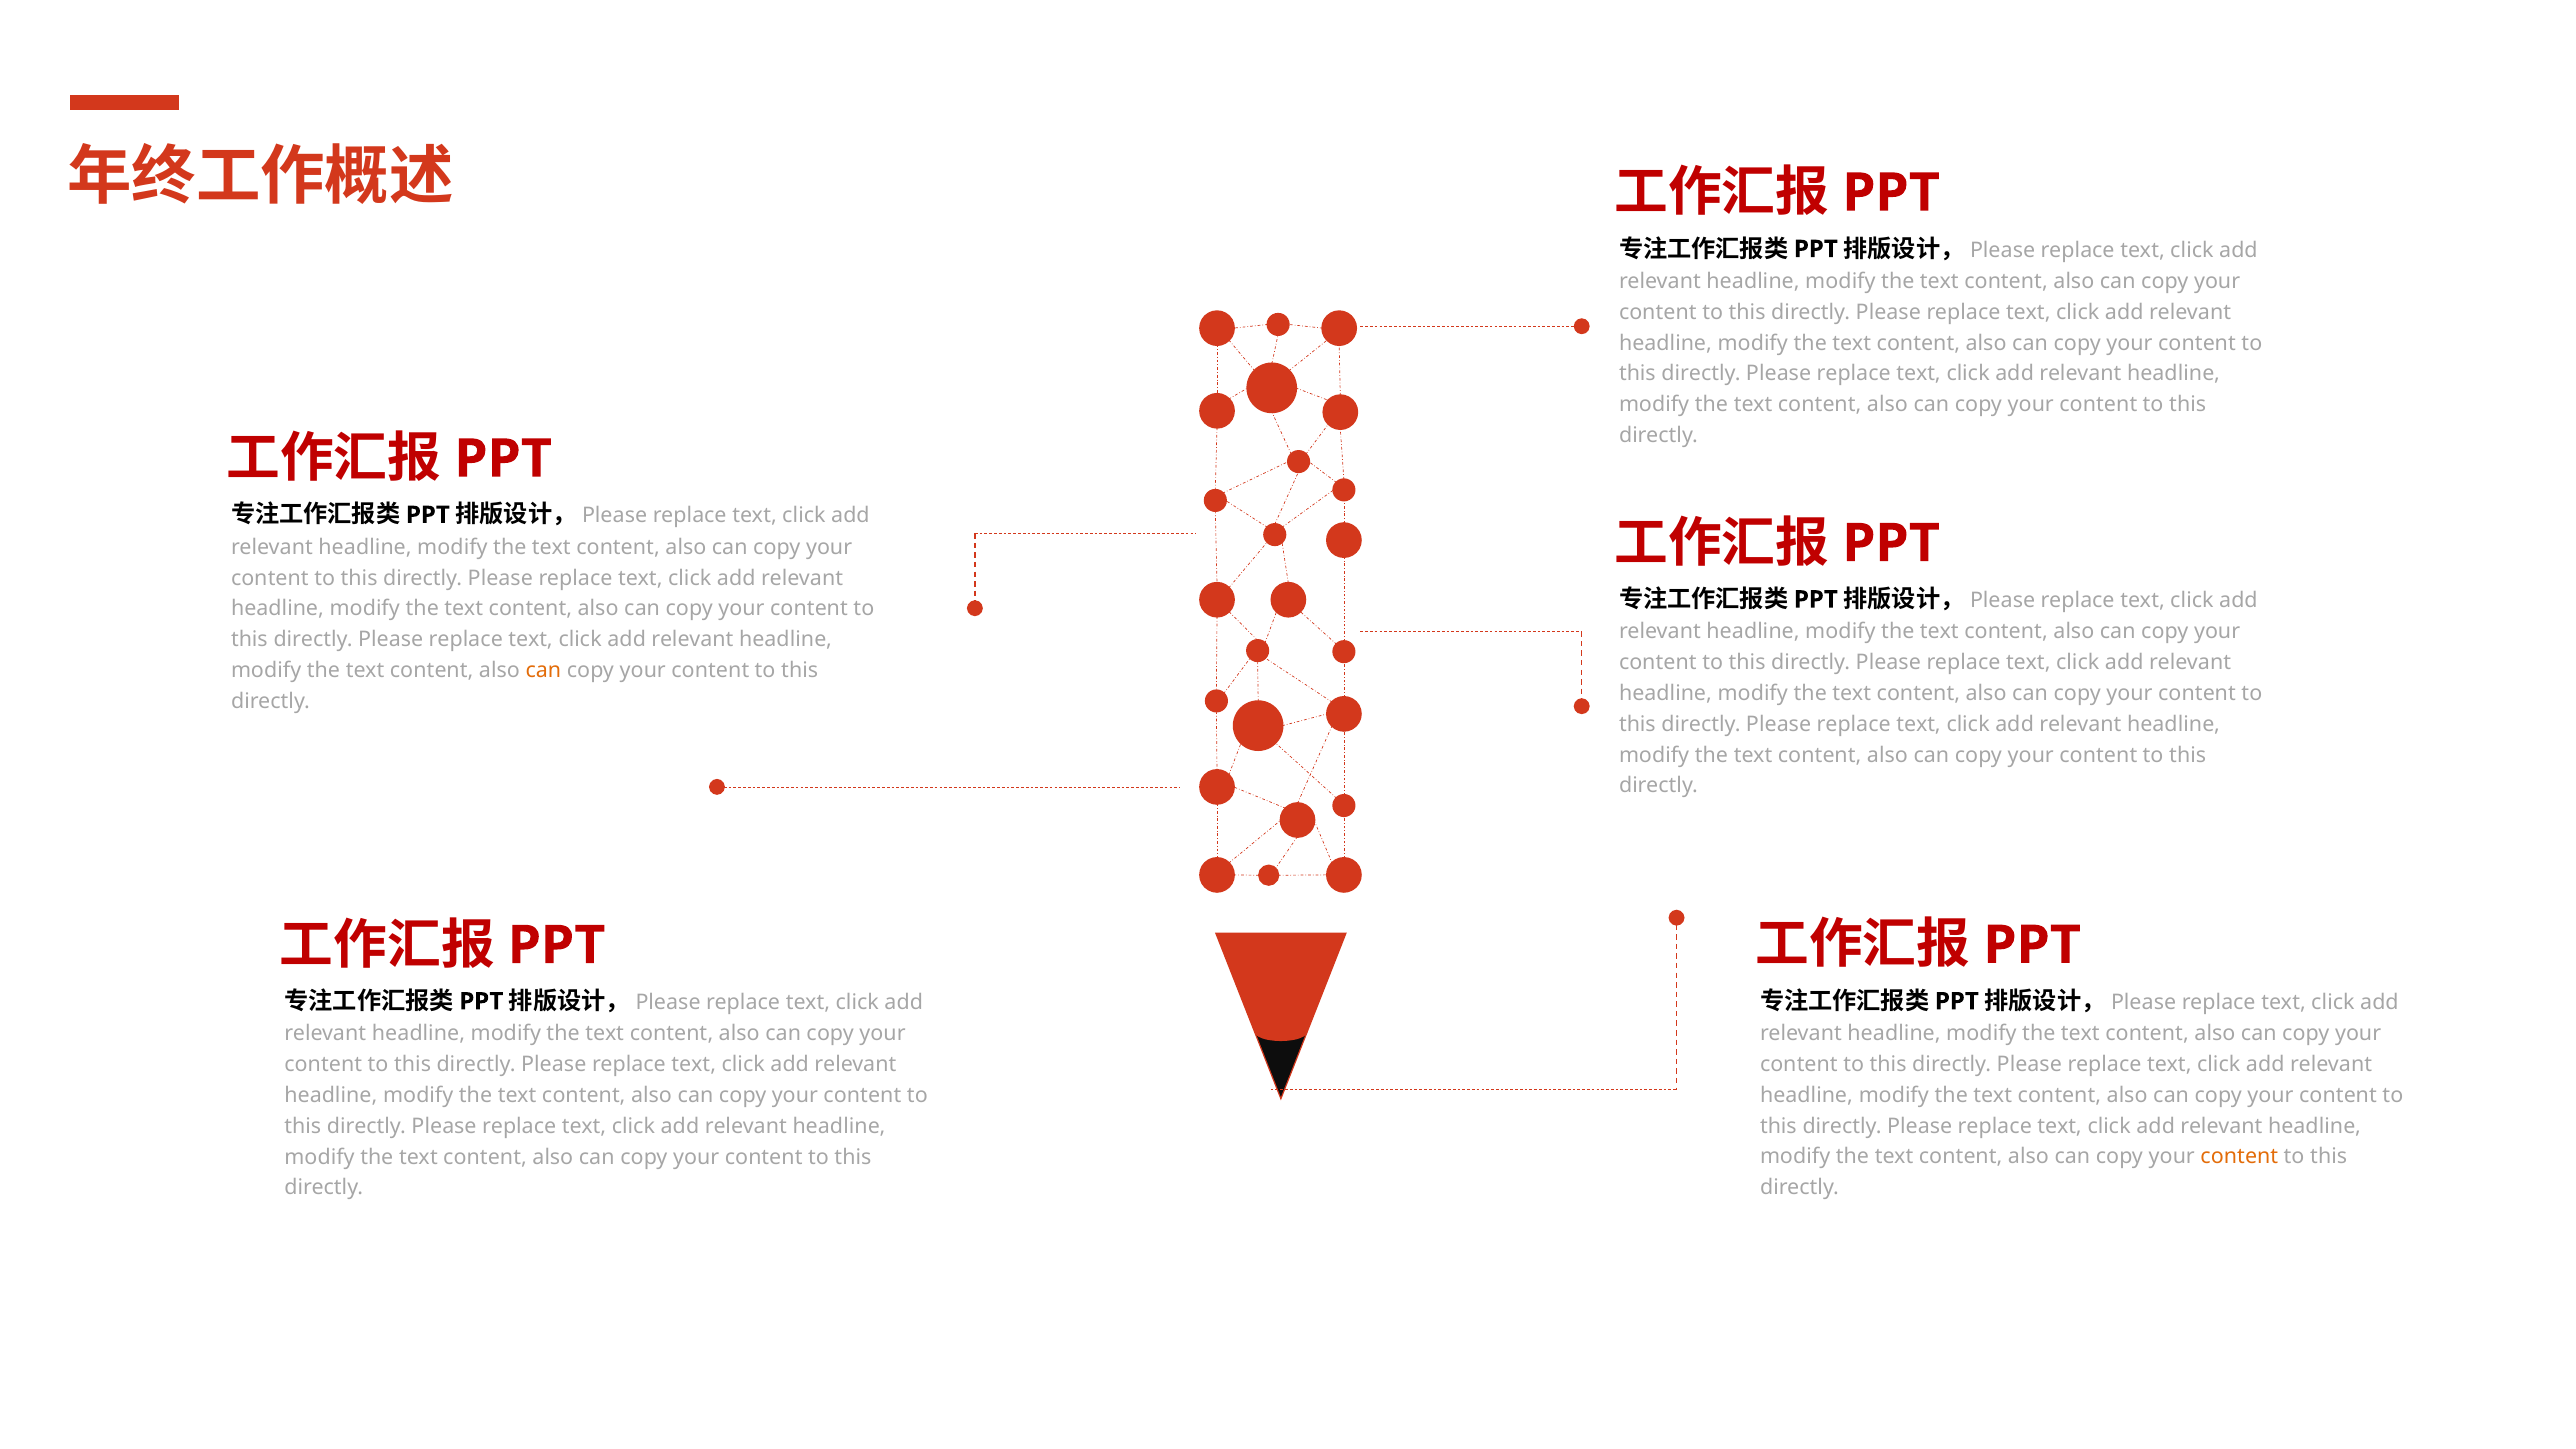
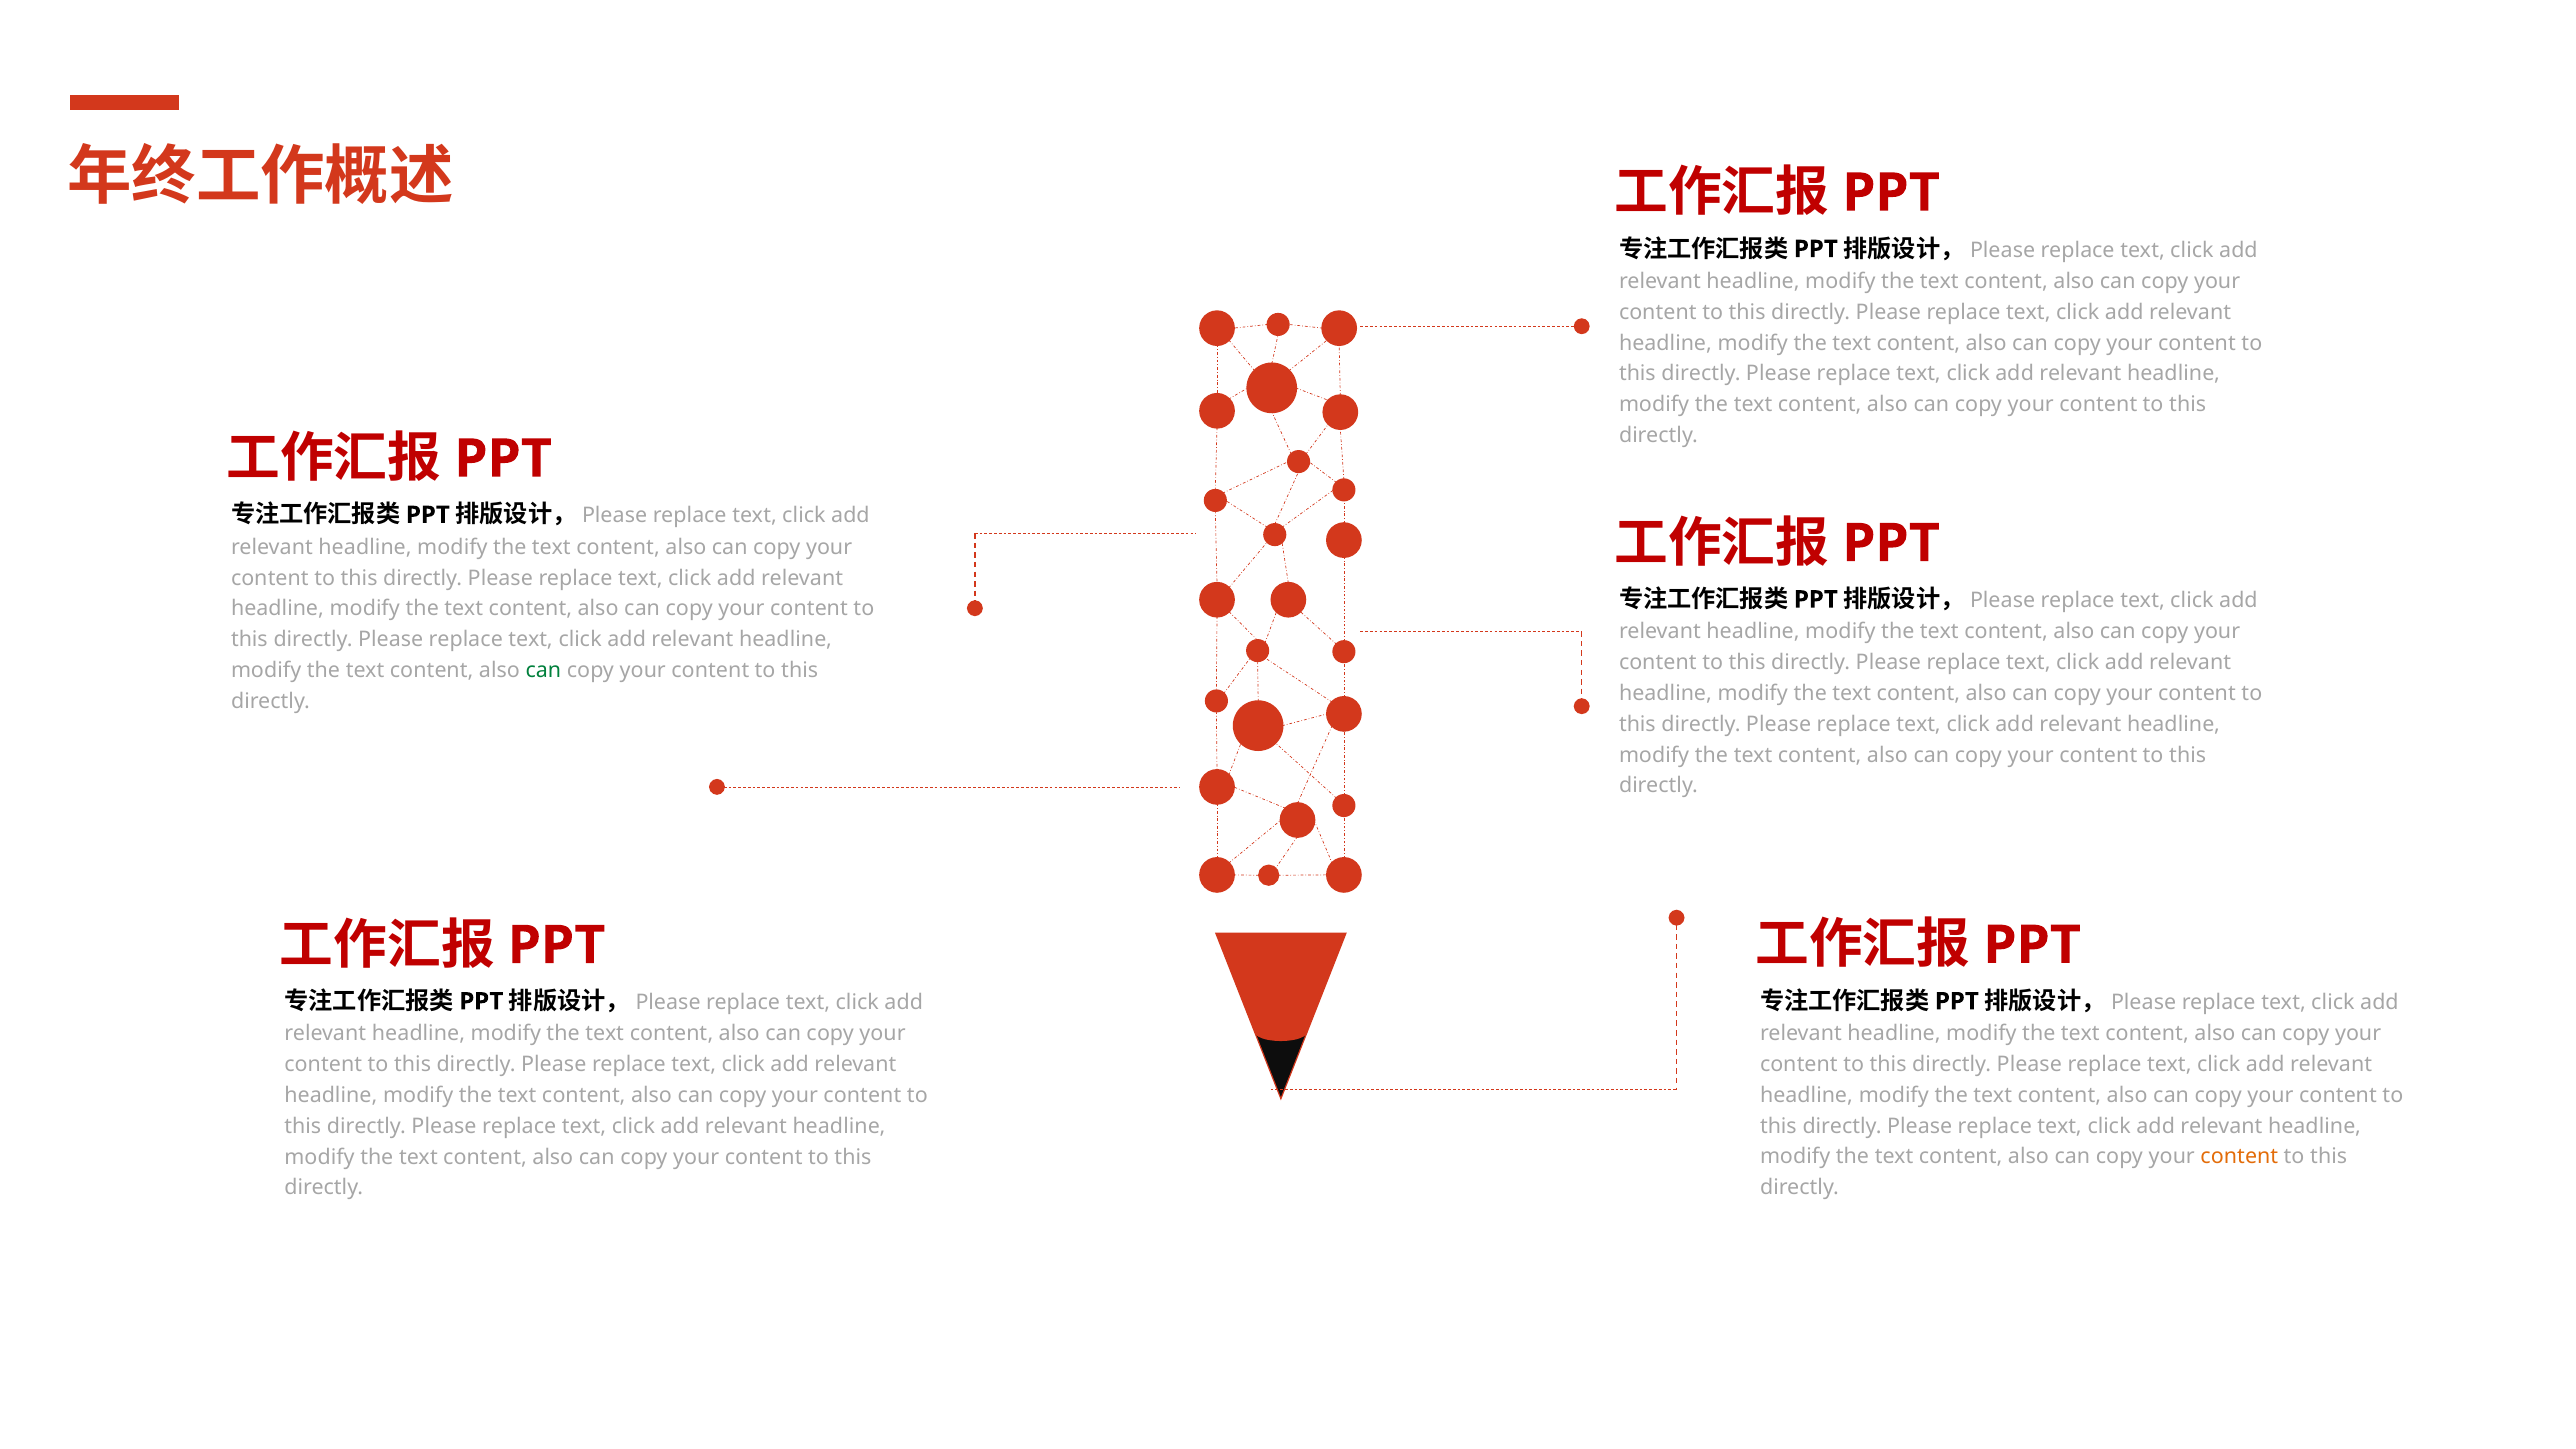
can at (543, 670) colour: orange -> green
